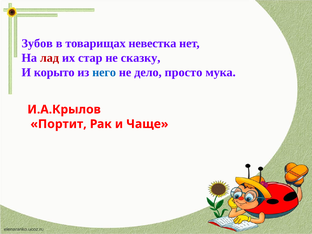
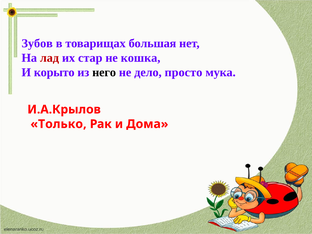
невестка: невестка -> большая
сказку: сказку -> кошка
него colour: blue -> black
Портит: Портит -> Только
Чаще: Чаще -> Дома
